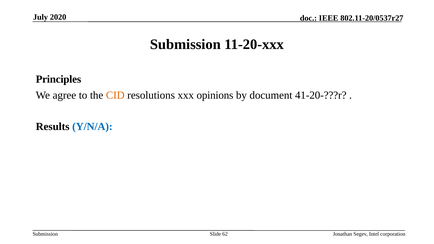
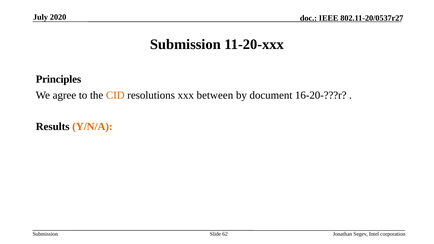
opinions: opinions -> between
41-20-???r: 41-20-???r -> 16-20-???r
Y/N/A colour: blue -> orange
